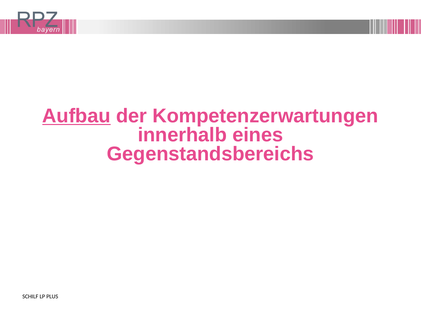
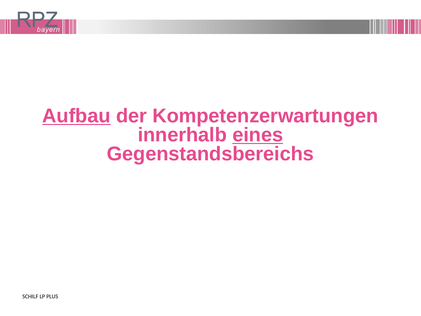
eines underline: none -> present
